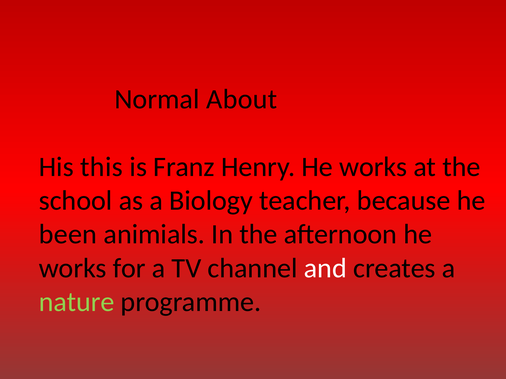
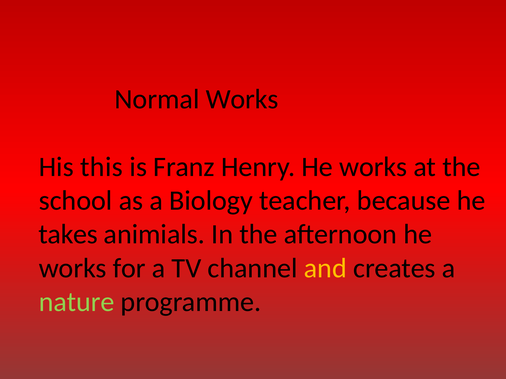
Normal About: About -> Works
been: been -> takes
and colour: white -> yellow
